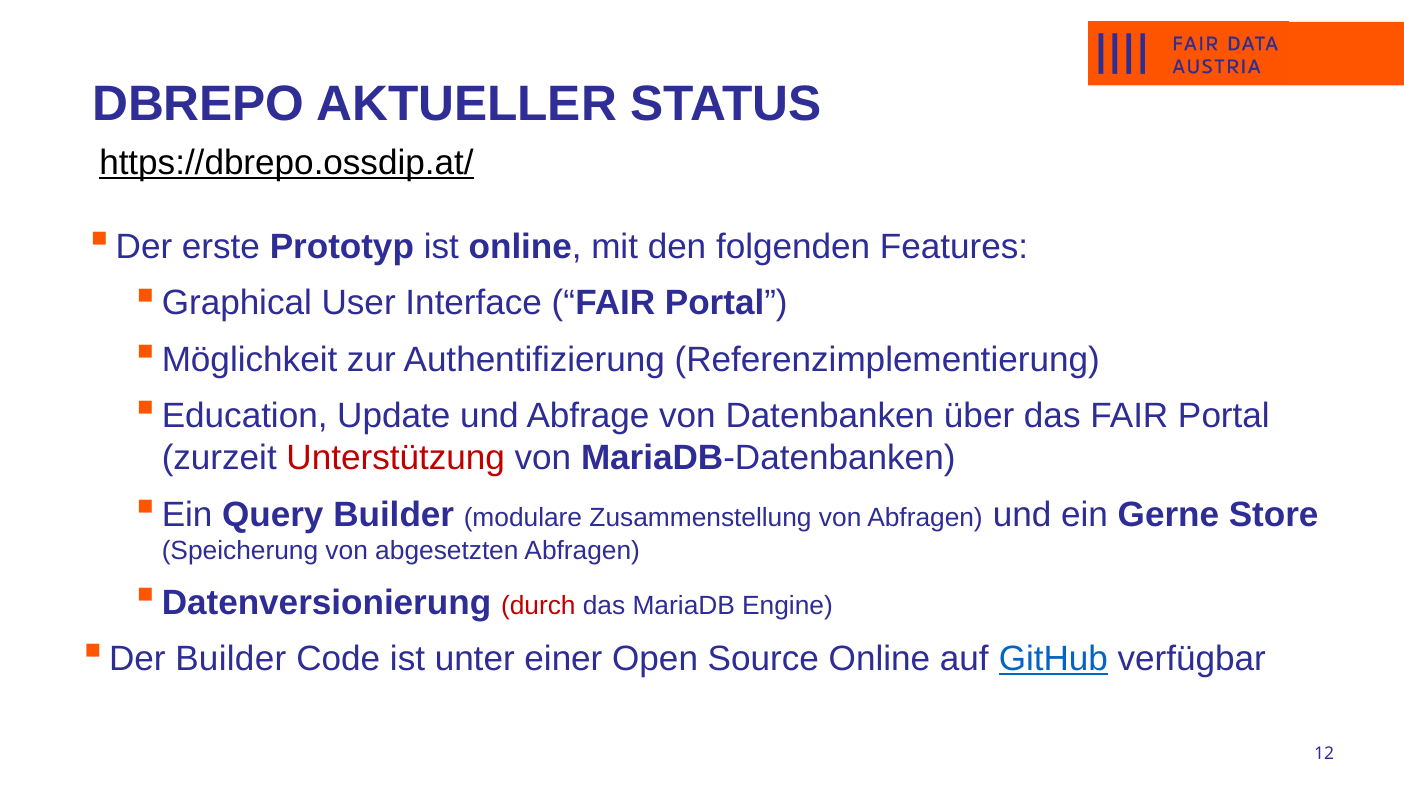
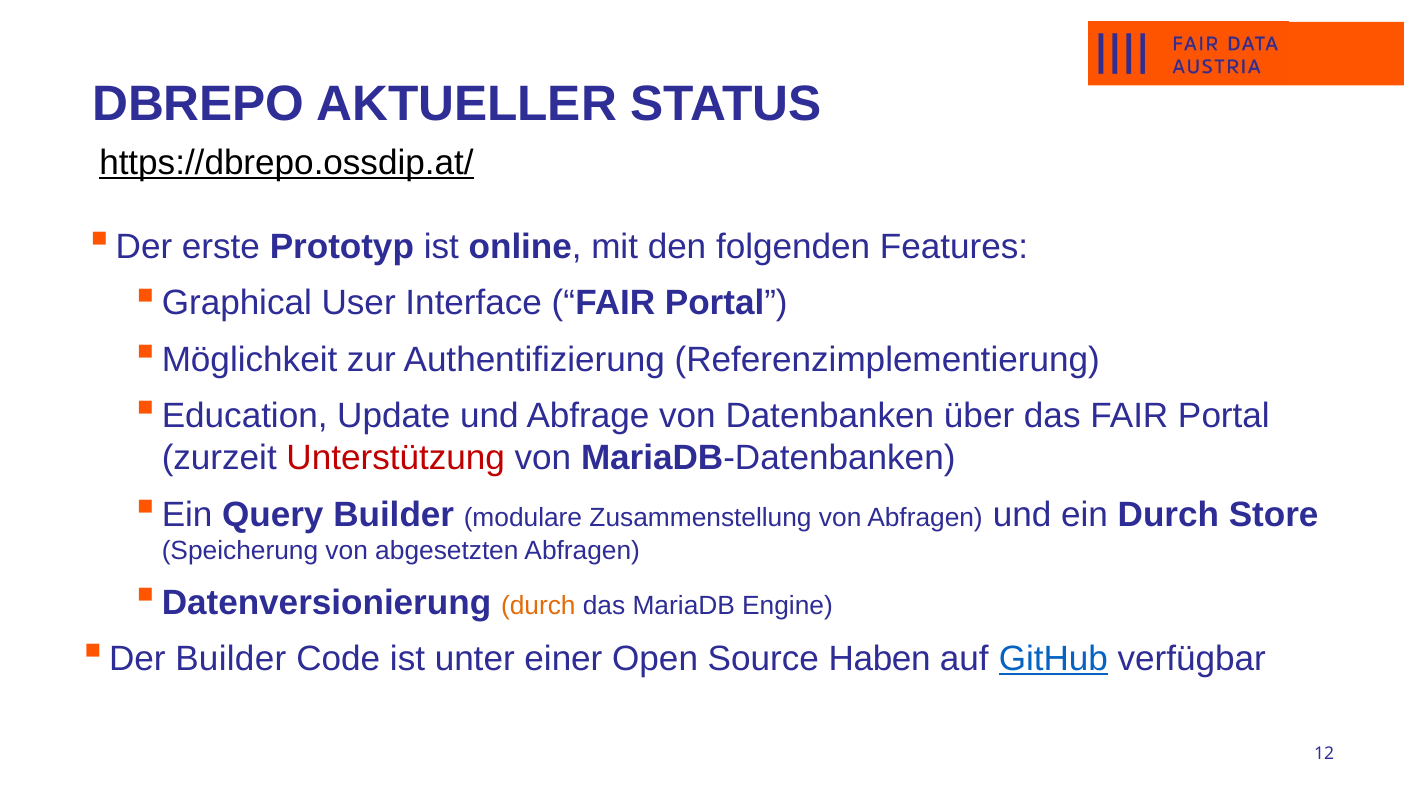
ein Gerne: Gerne -> Durch
durch at (538, 605) colour: red -> orange
Source Online: Online -> Haben
